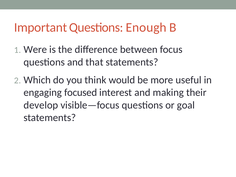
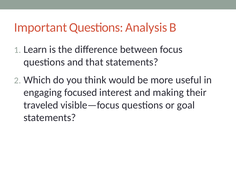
Enough: Enough -> Analysis
Were: Were -> Learn
develop: develop -> traveled
